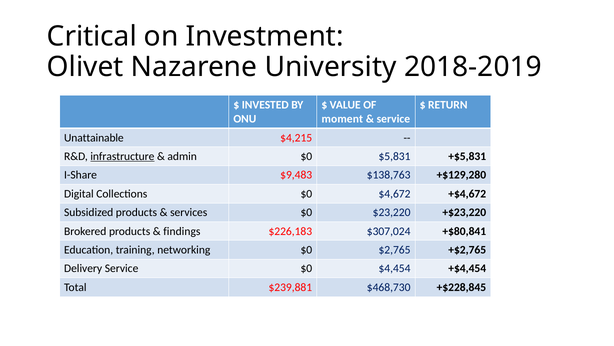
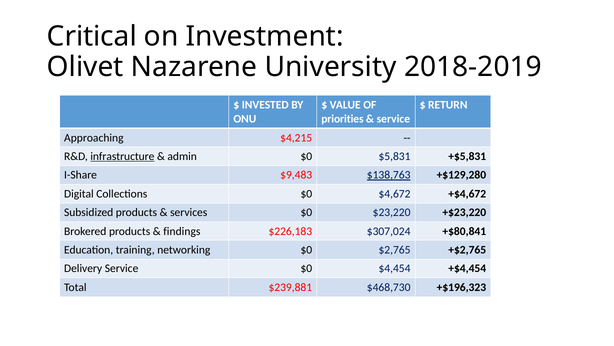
moment: moment -> priorities
Unattainable: Unattainable -> Approaching
$138,763 underline: none -> present
+$228,845: +$228,845 -> +$196,323
